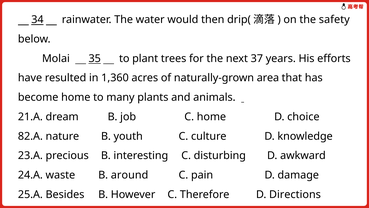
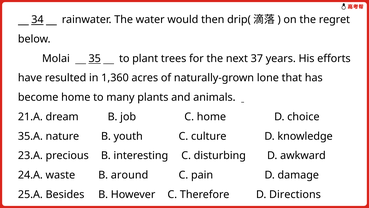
safety: safety -> regret
area: area -> lone
82.A: 82.A -> 35.A
